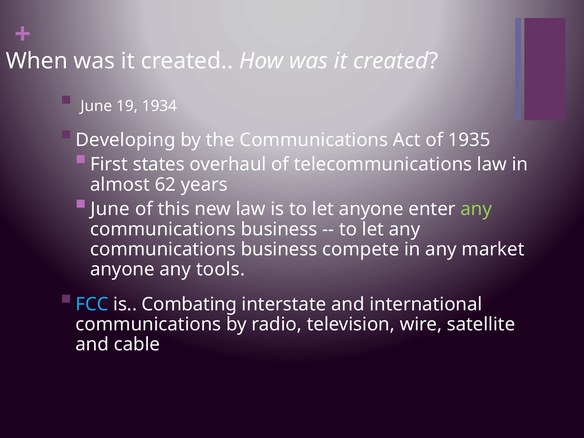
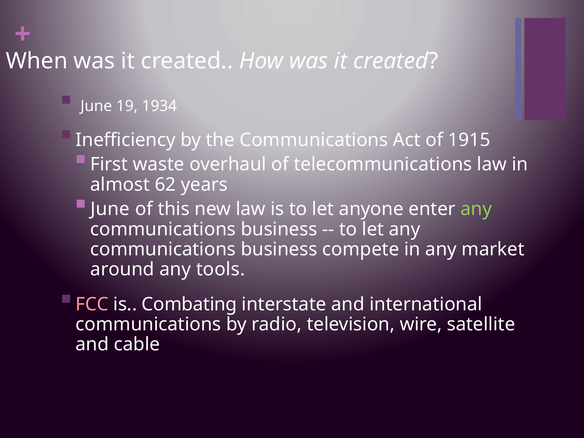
Developing: Developing -> Inefficiency
1935: 1935 -> 1915
states: states -> waste
anyone at (122, 269): anyone -> around
FCC colour: light blue -> pink
